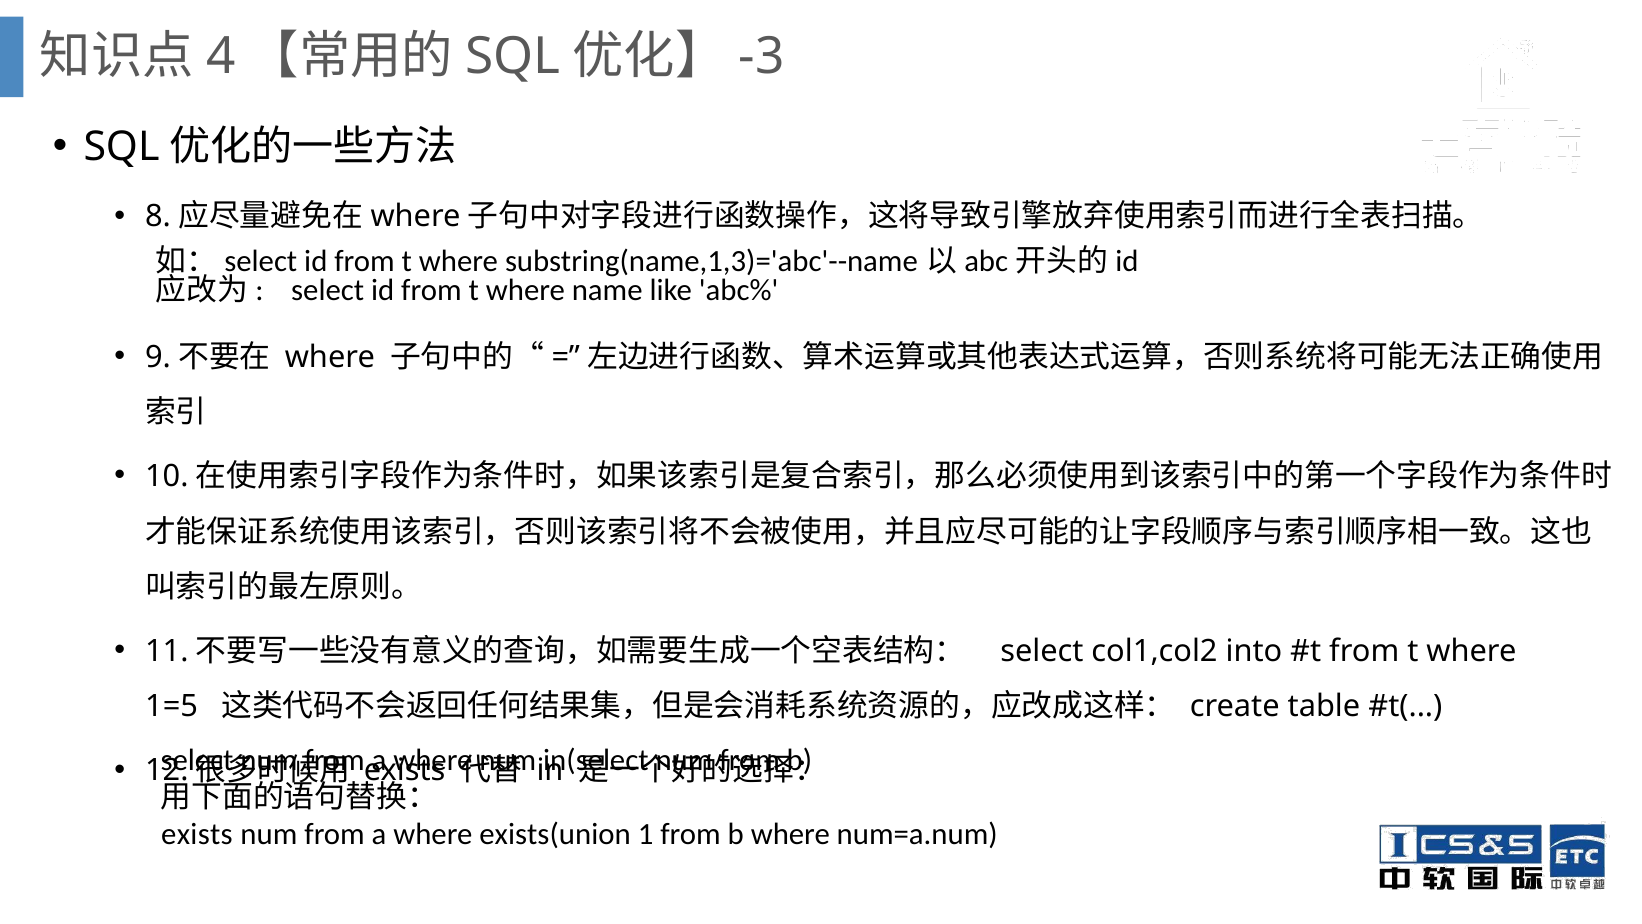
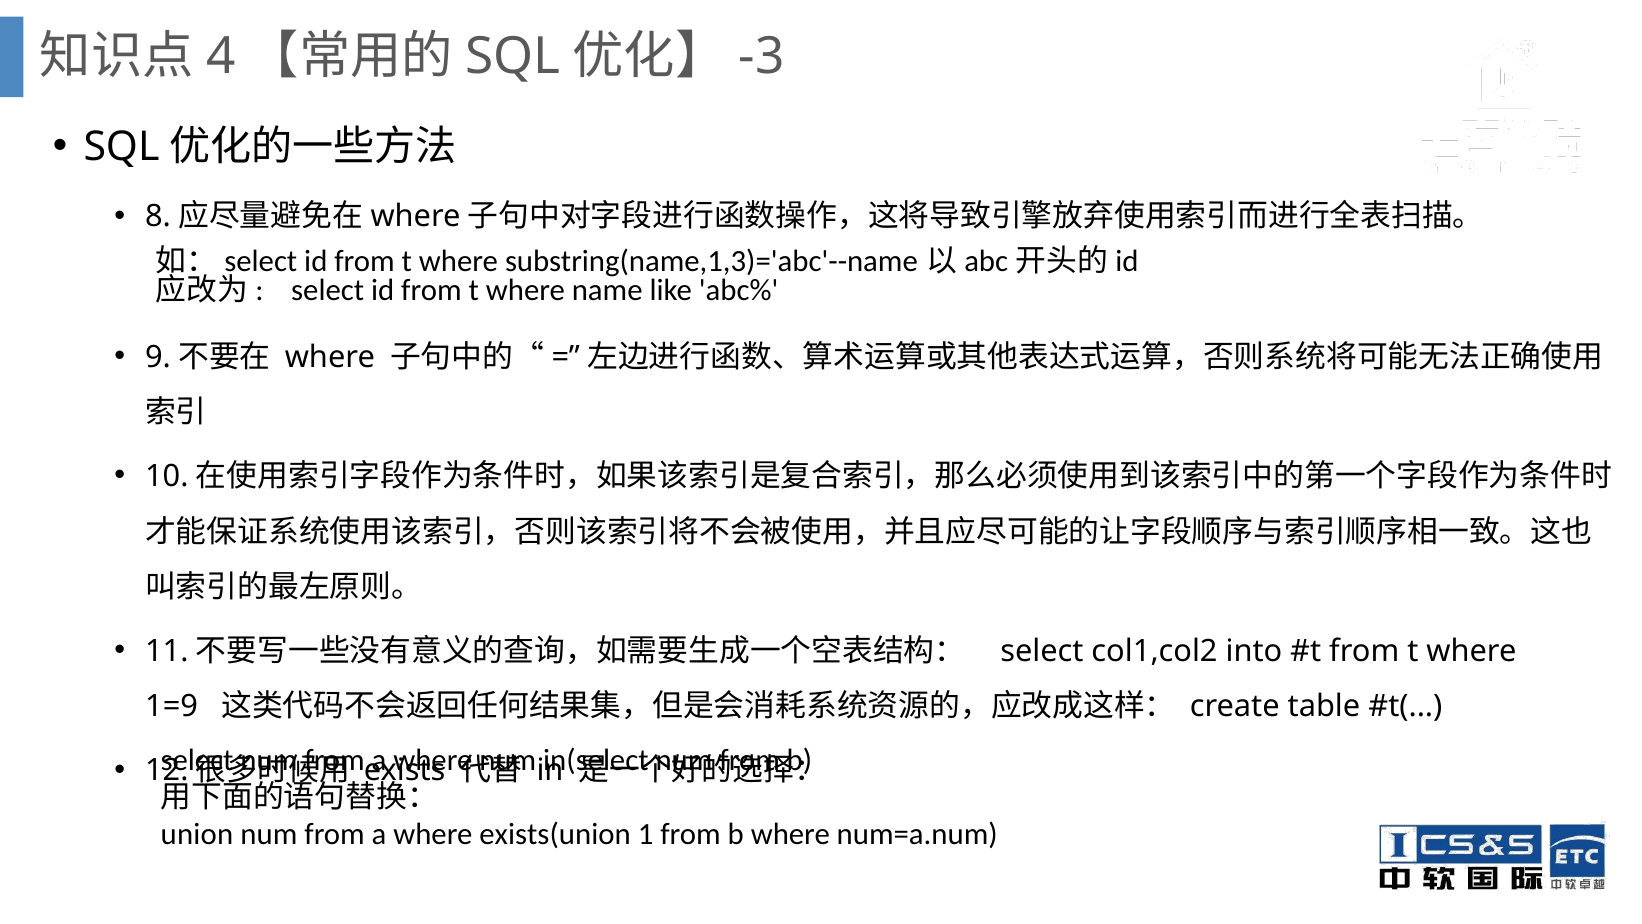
1=5: 1=5 -> 1=9
exists at (197, 834): exists -> union
